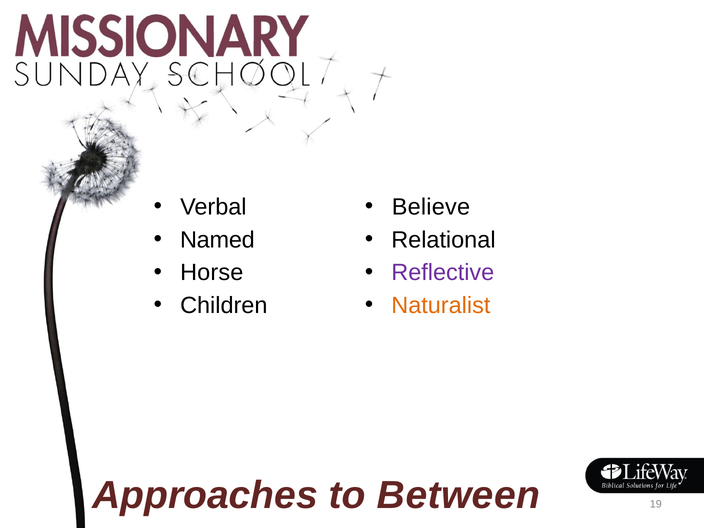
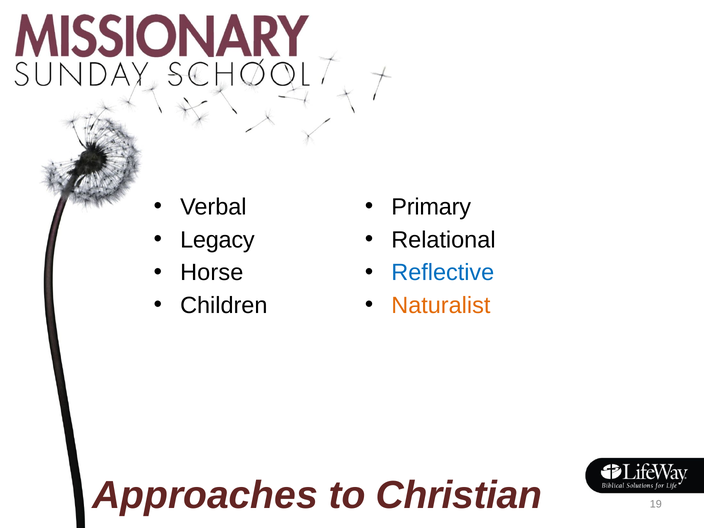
Believe: Believe -> Primary
Named: Named -> Legacy
Reflective colour: purple -> blue
Between: Between -> Christian
